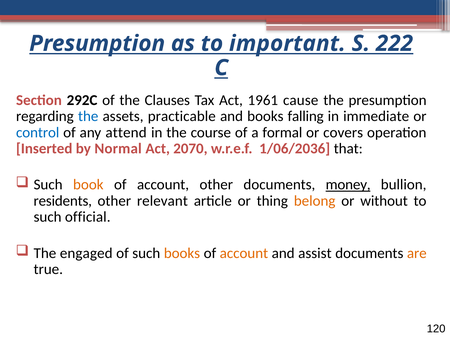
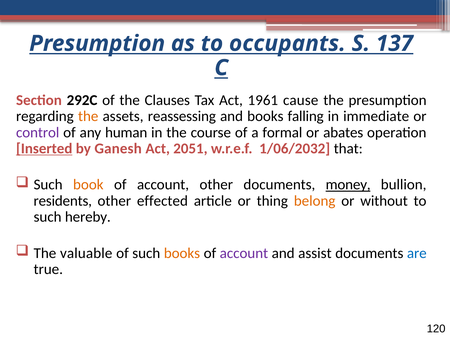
important: important -> occupants
222: 222 -> 137
the at (88, 116) colour: blue -> orange
practicable: practicable -> reassessing
control colour: blue -> purple
attend: attend -> human
covers: covers -> abates
Inserted underline: none -> present
Normal: Normal -> Ganesh
2070: 2070 -> 2051
1/06/2036: 1/06/2036 -> 1/06/2032
relevant: relevant -> effected
official: official -> hereby
engaged: engaged -> valuable
account at (244, 253) colour: orange -> purple
are colour: orange -> blue
